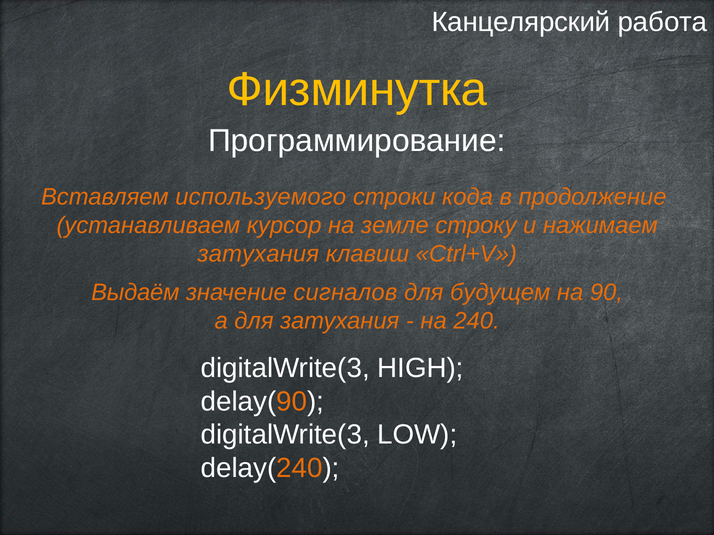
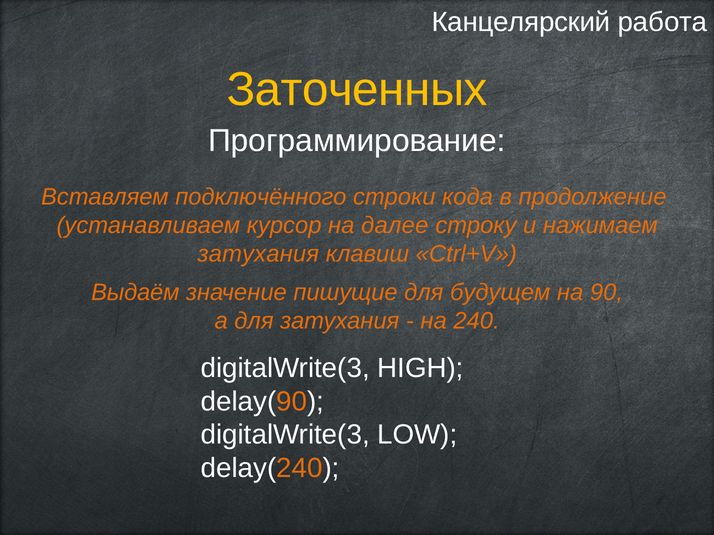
Физминутка: Физминутка -> Заточенных
используемого: используемого -> подключённого
земле: земле -> далее
сигналов: сигналов -> пишущие
